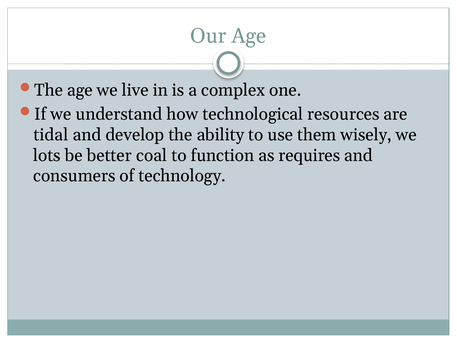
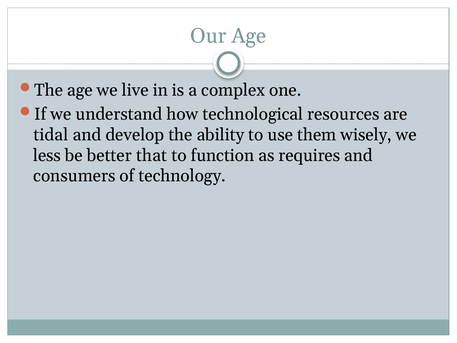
lots: lots -> less
coal: coal -> that
